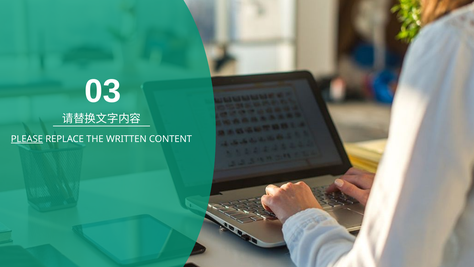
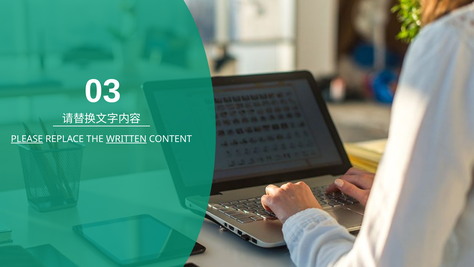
WRITTEN underline: none -> present
